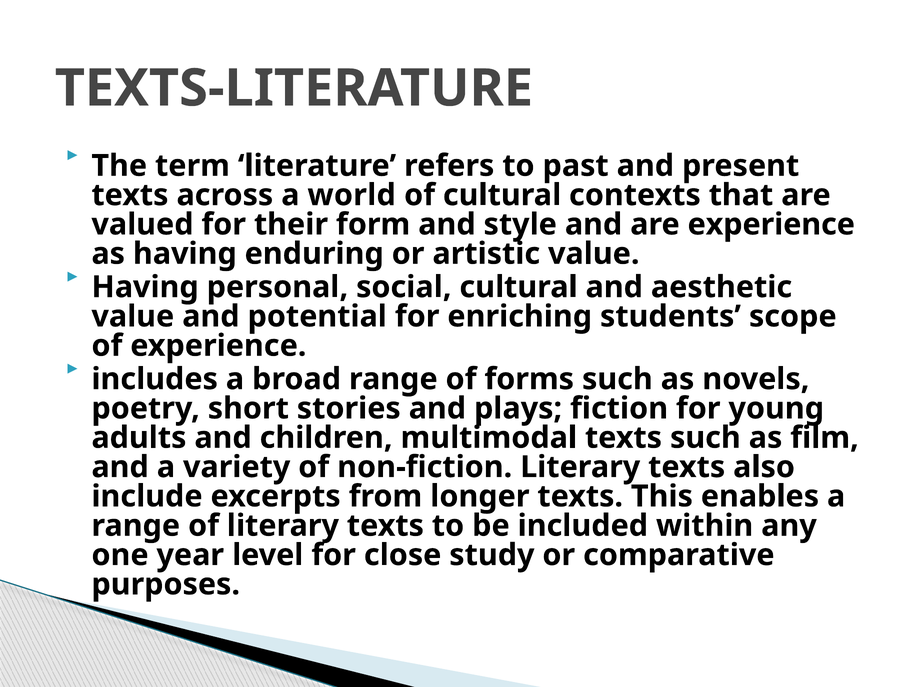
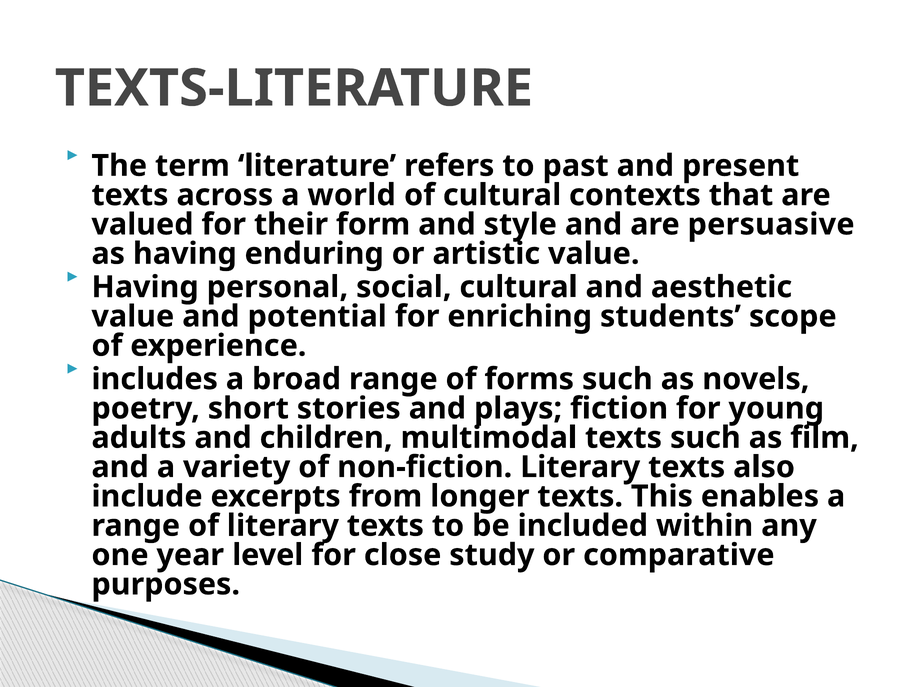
are experience: experience -> persuasive
